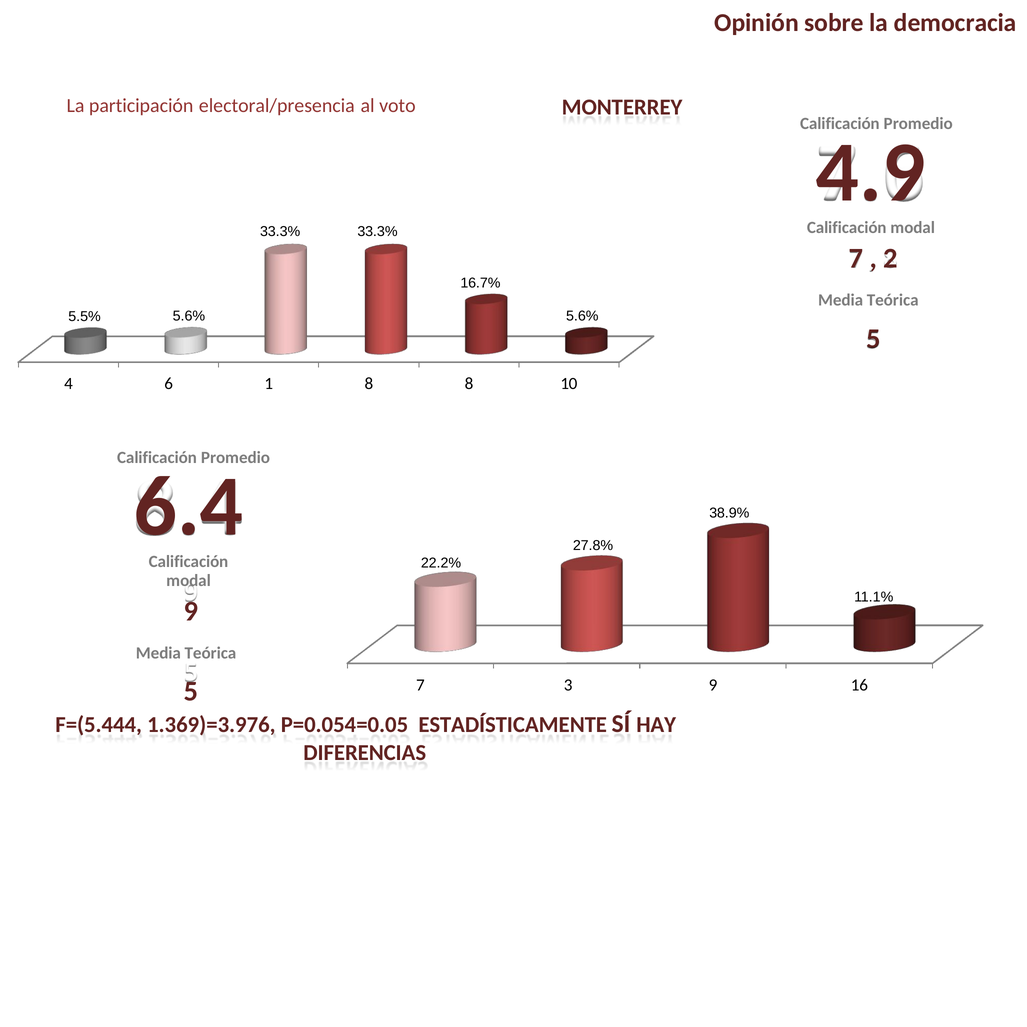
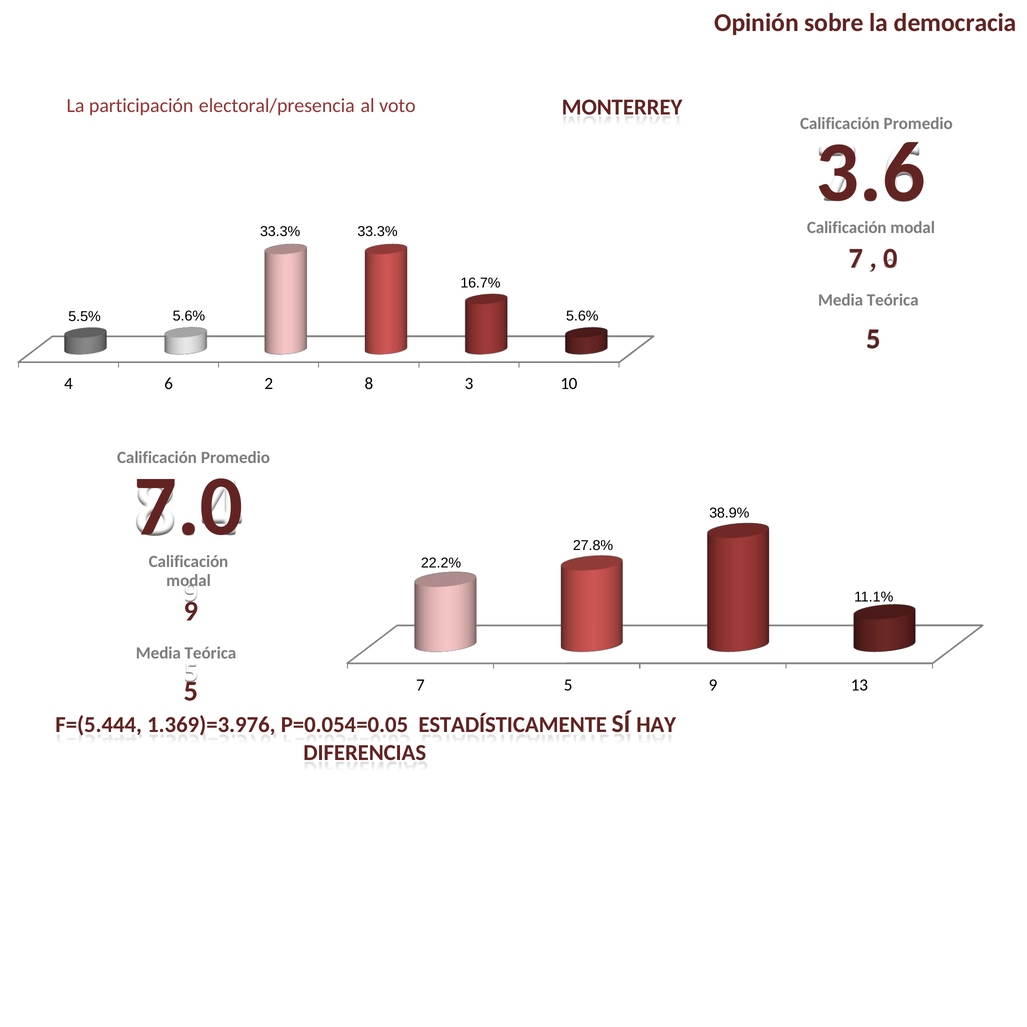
4.9: 4.9 -> 3.6
2: 2 -> 0
1: 1 -> 2
8 8: 8 -> 3
6.4: 6.4 -> 7.0
7 3: 3 -> 5
16: 16 -> 13
